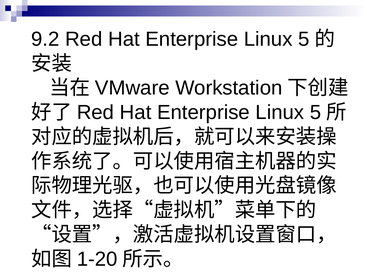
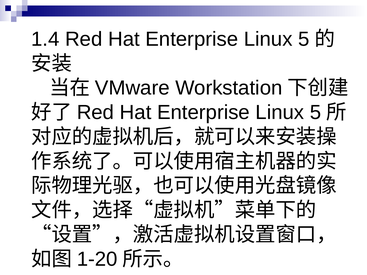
9.2: 9.2 -> 1.4
